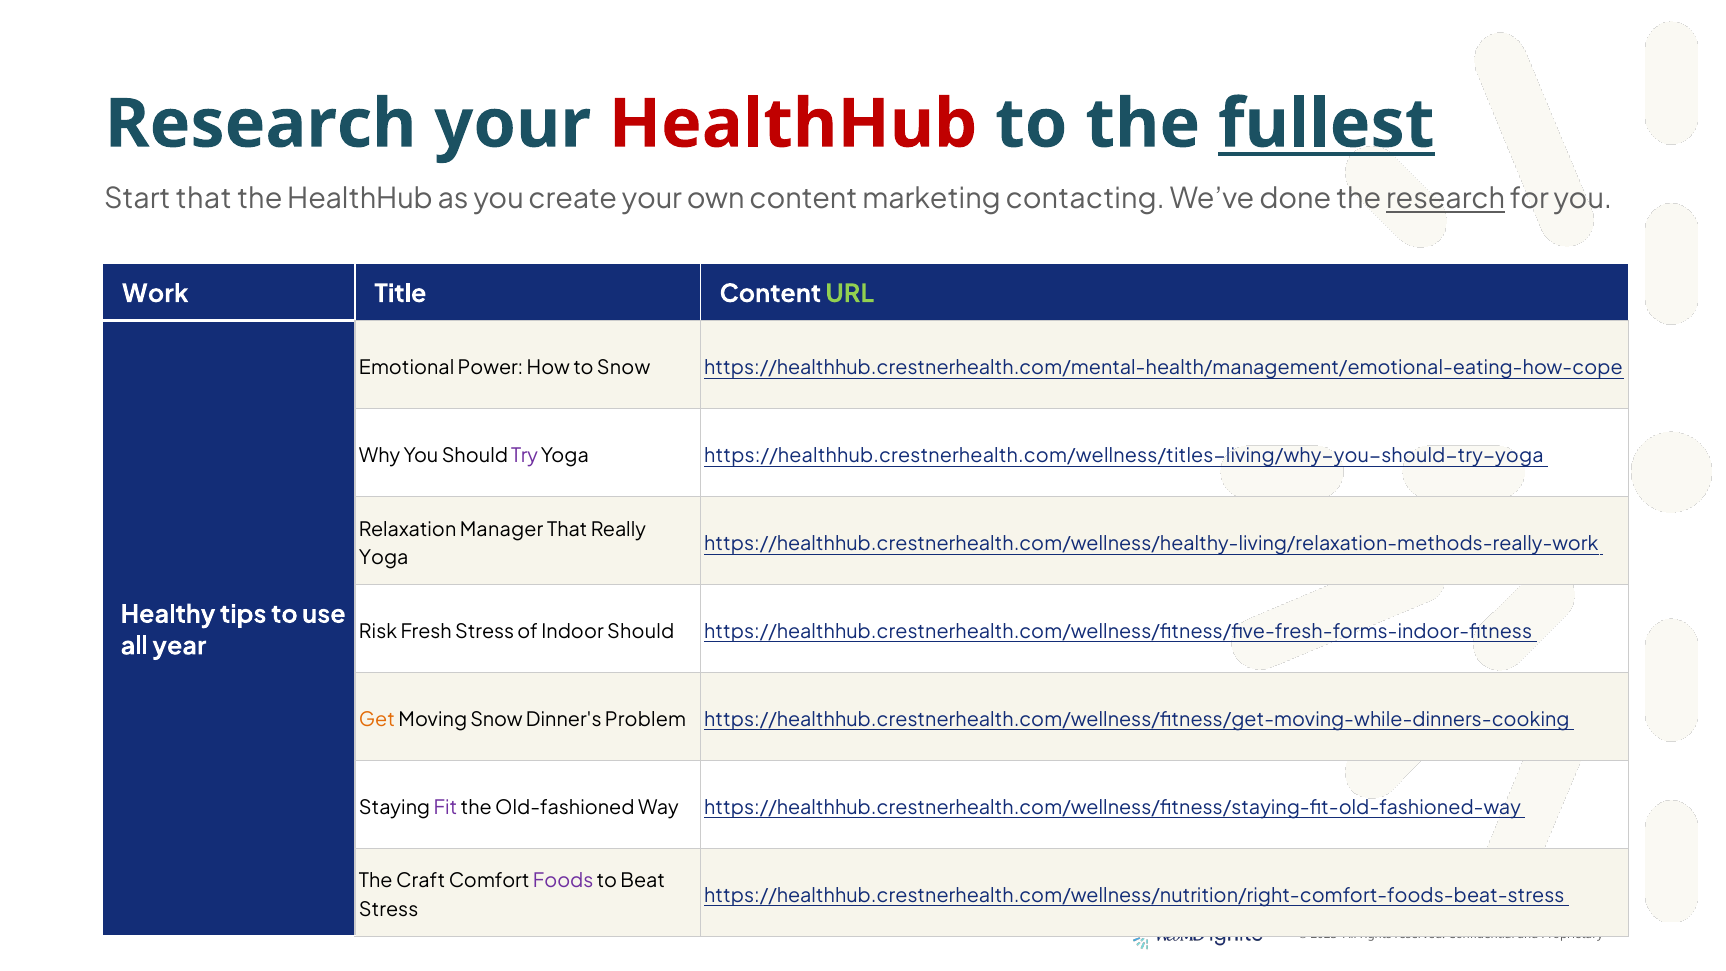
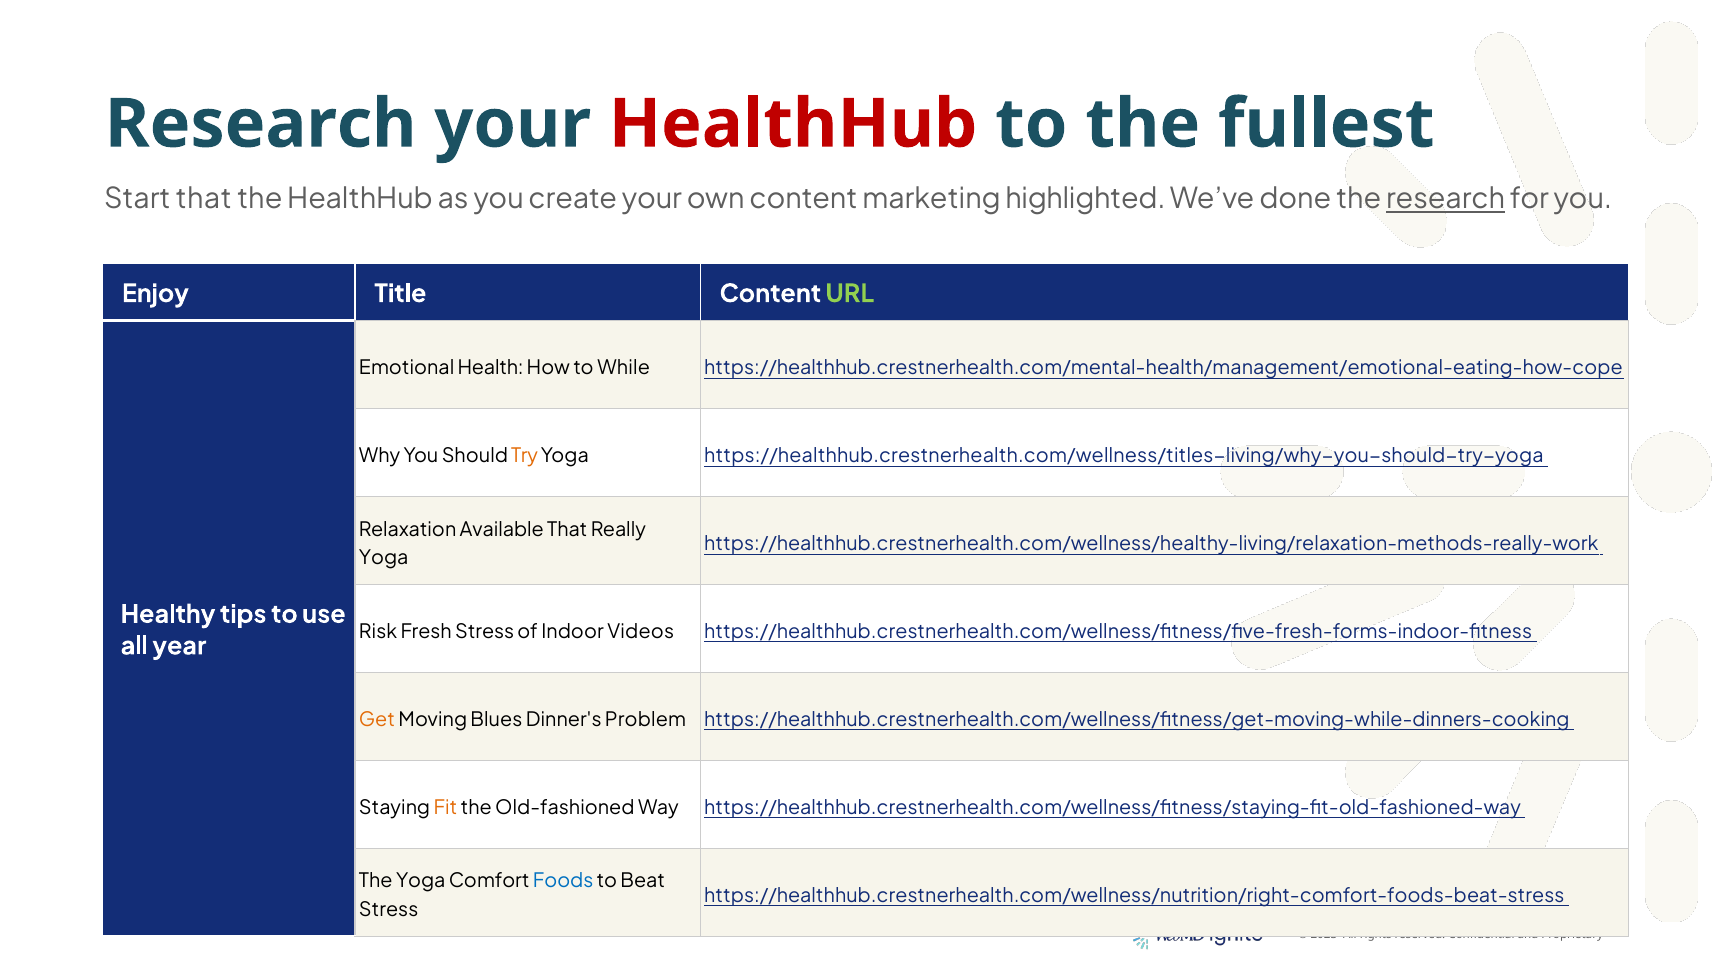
fullest underline: present -> none
contacting: contacting -> highlighted
Work: Work -> Enjoy
Power: Power -> Health
to Snow: Snow -> While
Try colour: purple -> orange
Manager: Manager -> Available
Indoor Should: Should -> Videos
Moving Snow: Snow -> Blues
Fit colour: purple -> orange
The Craft: Craft -> Yoga
Foods colour: purple -> blue
